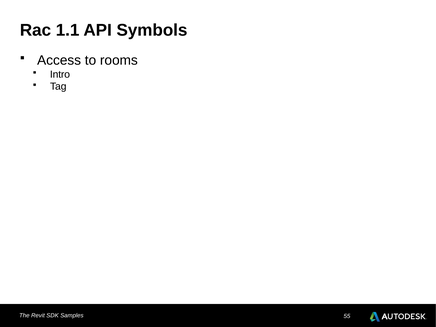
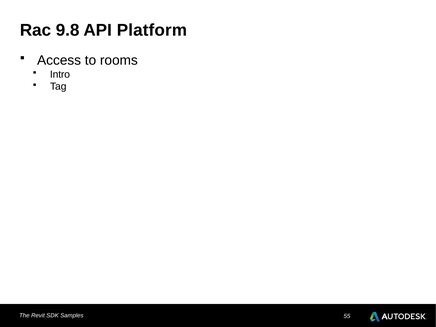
1.1: 1.1 -> 9.8
Symbols: Symbols -> Platform
